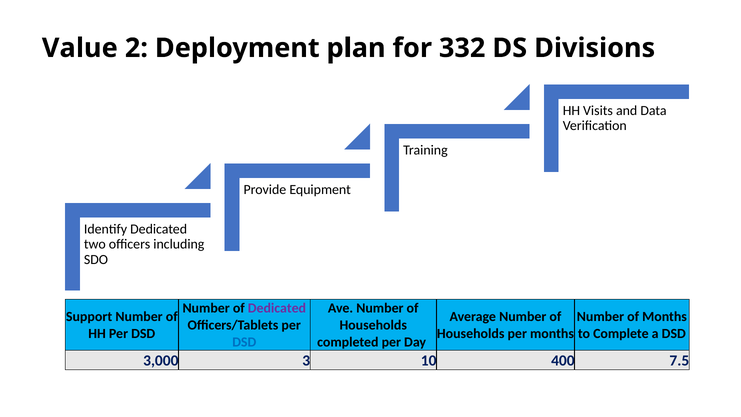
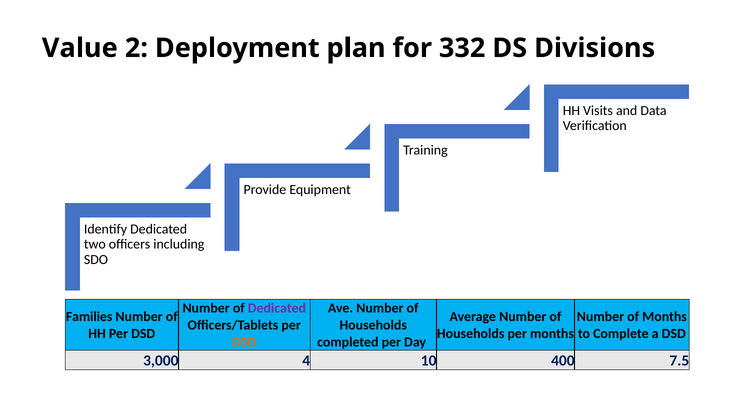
Support: Support -> Families
DSD at (244, 342) colour: blue -> orange
3: 3 -> 4
